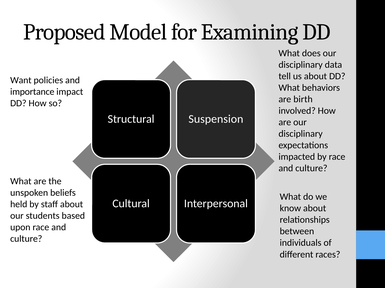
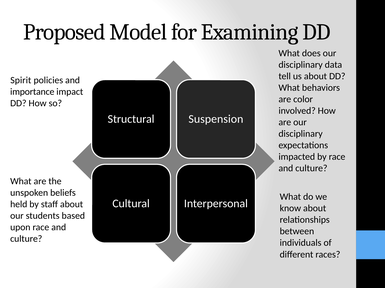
Want: Want -> Spirit
birth: birth -> color
